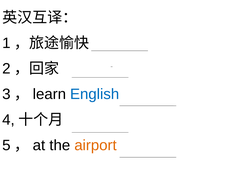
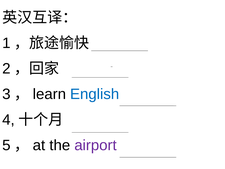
airport colour: orange -> purple
